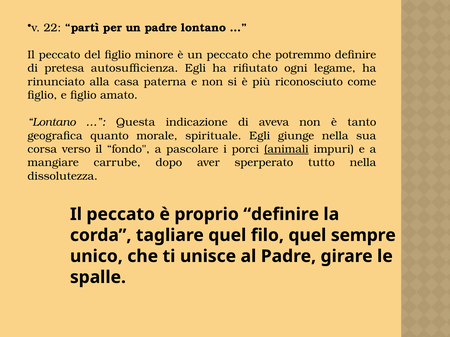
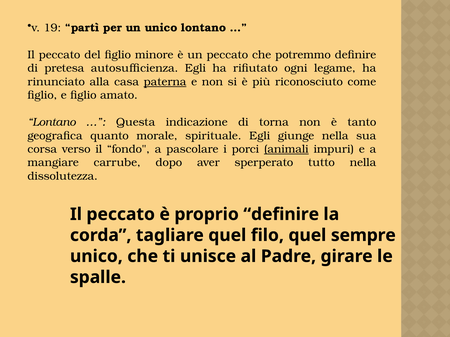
22: 22 -> 19
un padre: padre -> unico
paterna underline: none -> present
aveva: aveva -> torna
